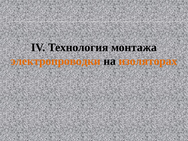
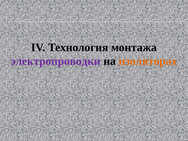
электропроводки colour: orange -> purple
